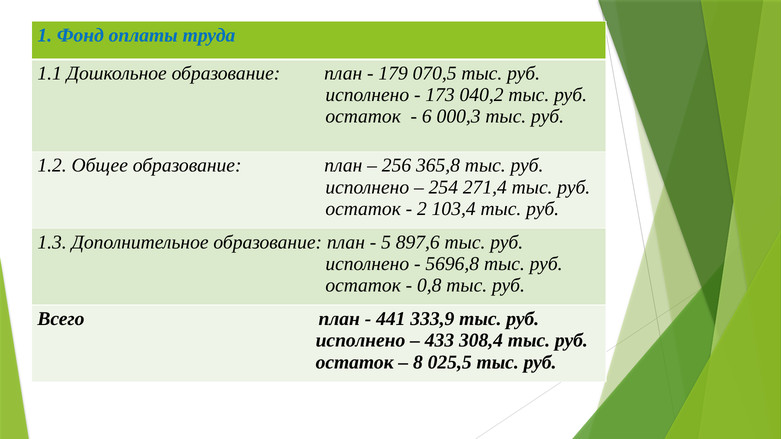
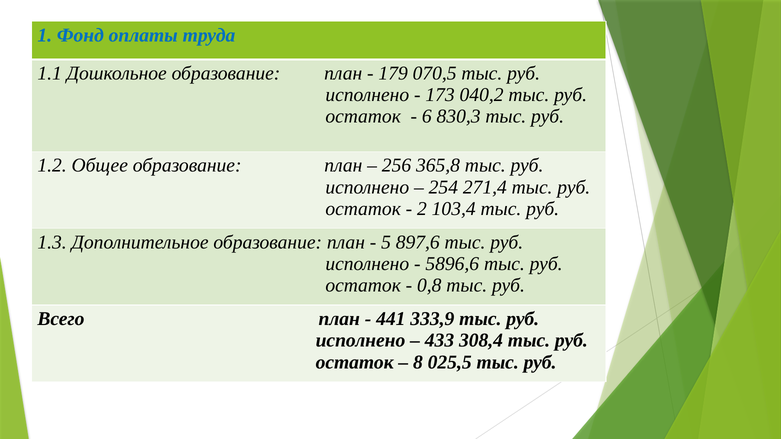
000,3: 000,3 -> 830,3
5696,8: 5696,8 -> 5896,6
